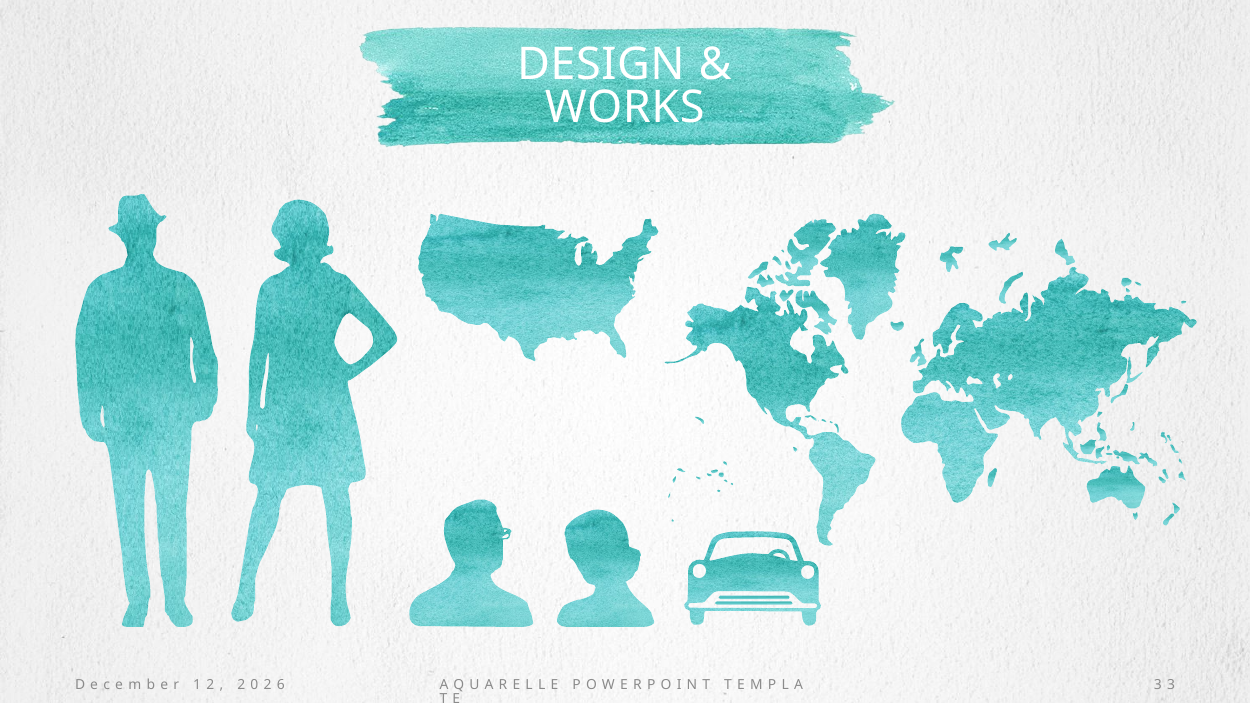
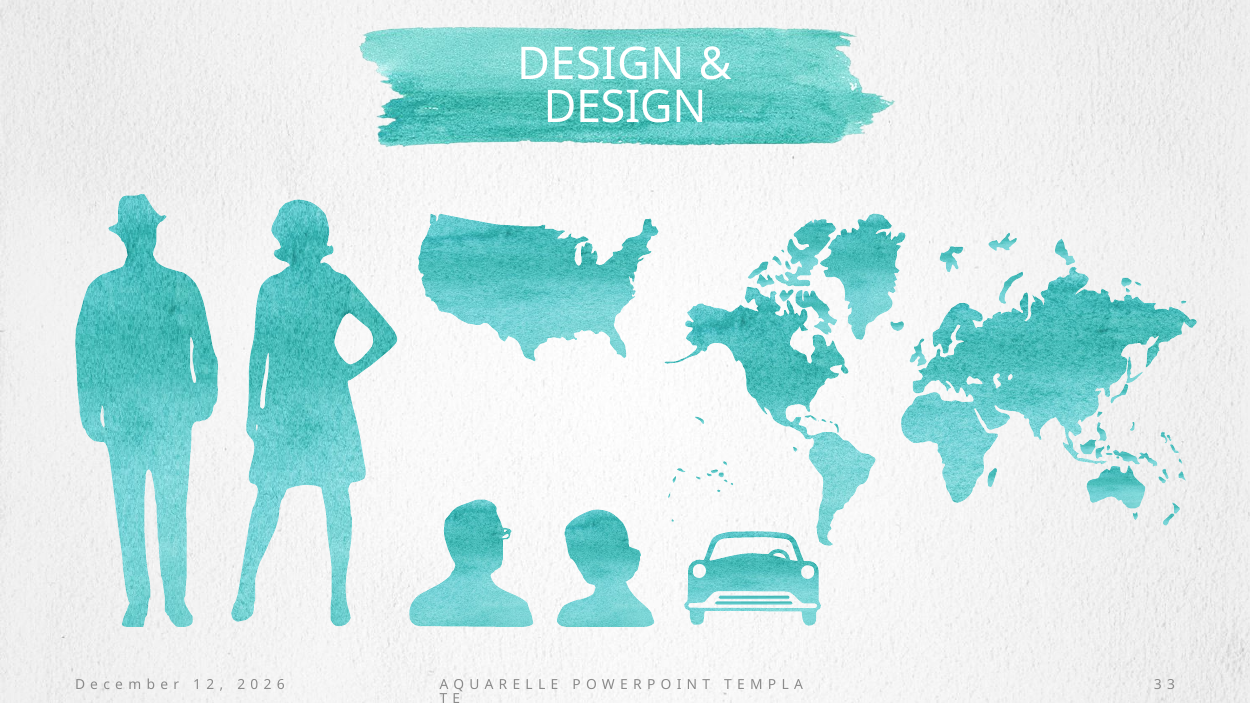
WORKS at (625, 108): WORKS -> DESIGN
